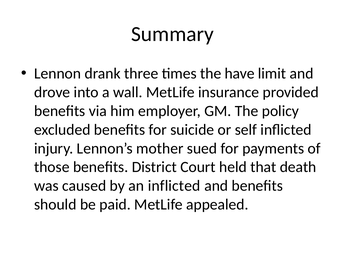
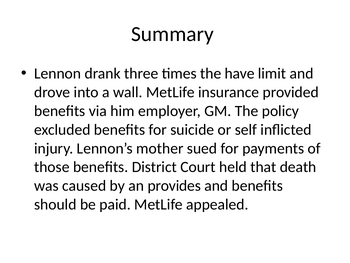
an inflicted: inflicted -> provides
